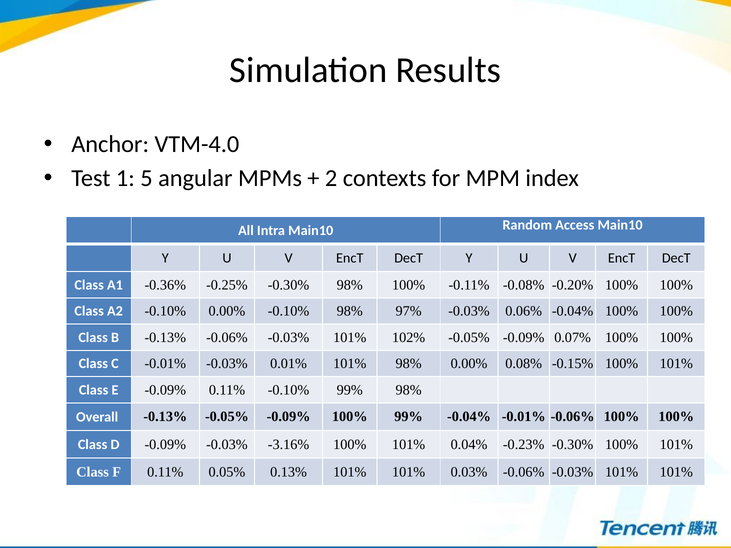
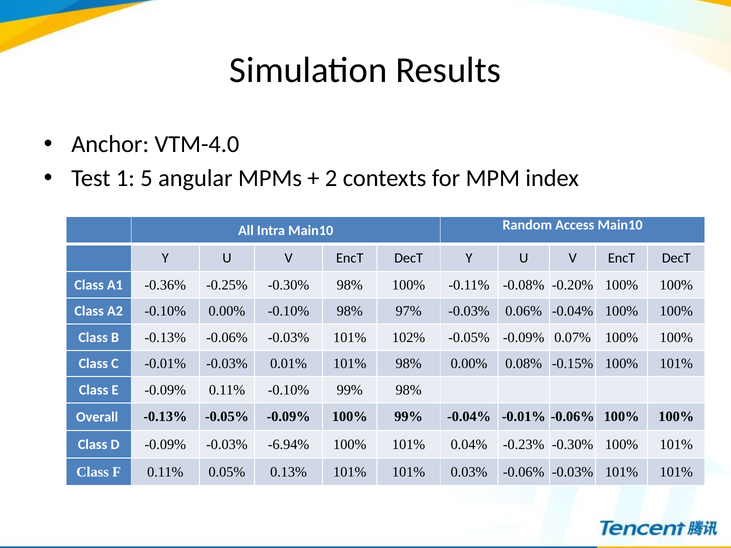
-3.16%: -3.16% -> -6.94%
